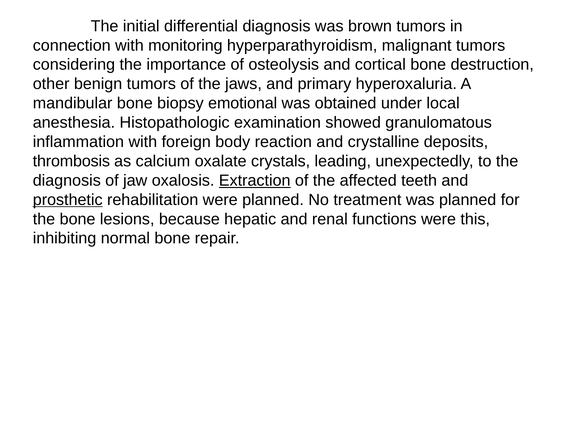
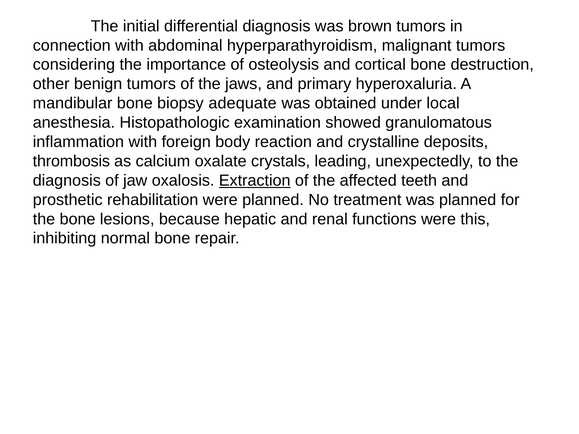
monitoring: monitoring -> abdominal
emotional: emotional -> adequate
prosthetic underline: present -> none
